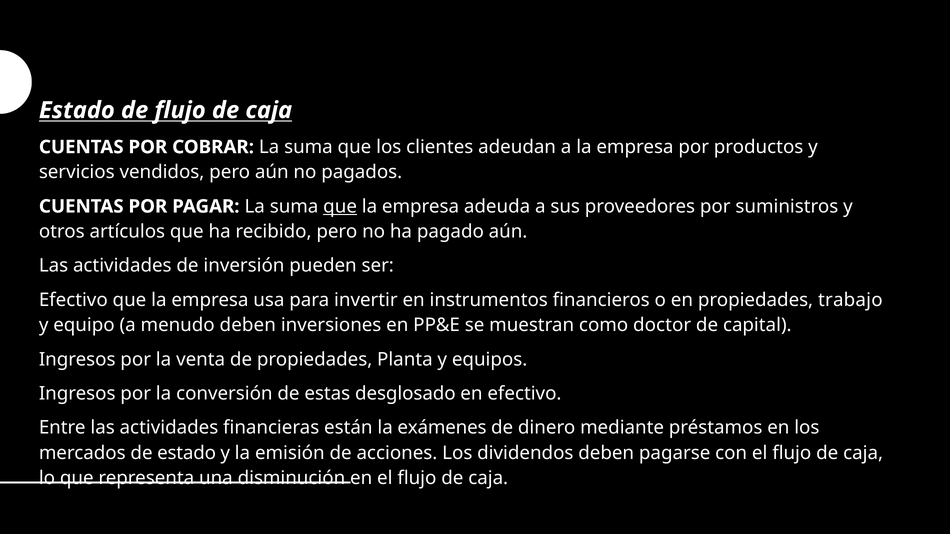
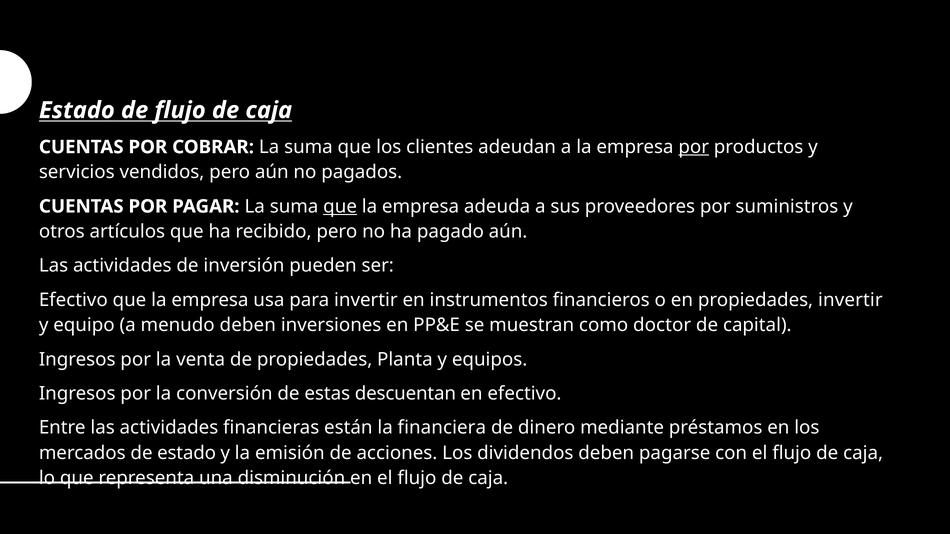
por at (694, 147) underline: none -> present
propiedades trabajo: trabajo -> invertir
desglosado: desglosado -> descuentan
exámenes: exámenes -> financiera
